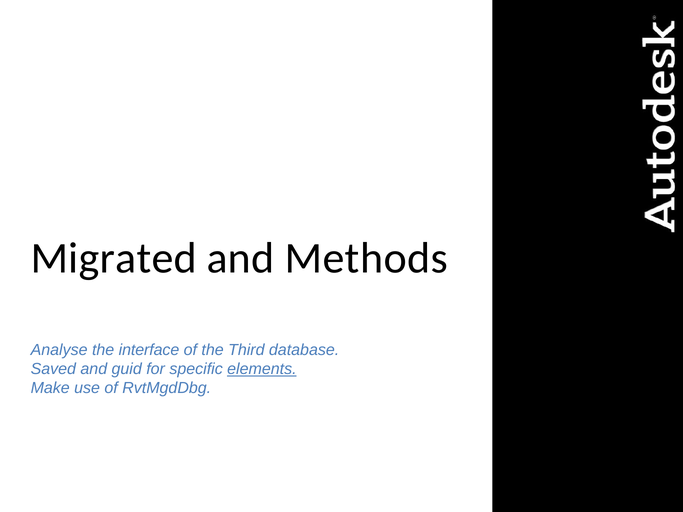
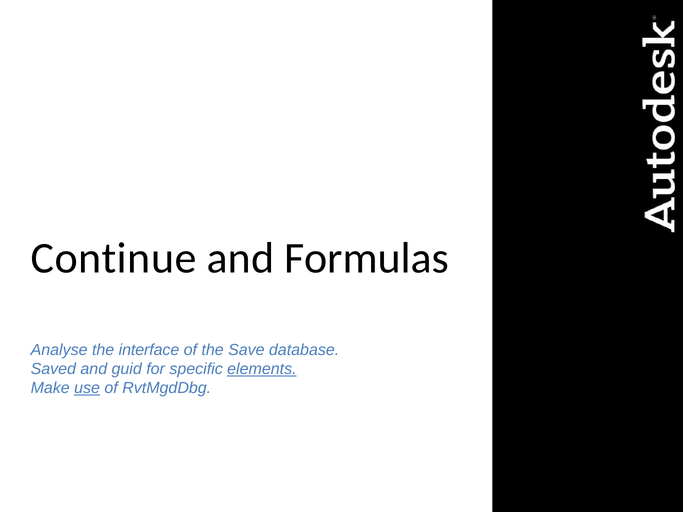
Migrated: Migrated -> Continue
Methods: Methods -> Formulas
Third: Third -> Save
use underline: none -> present
